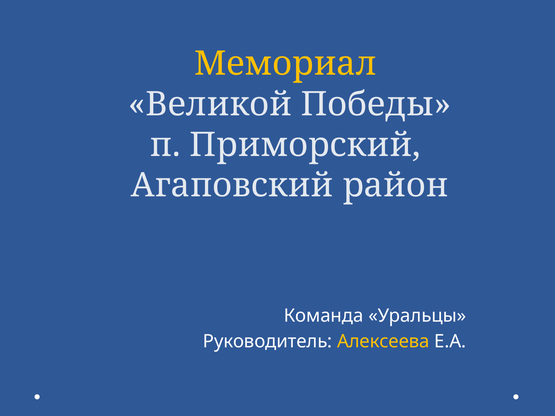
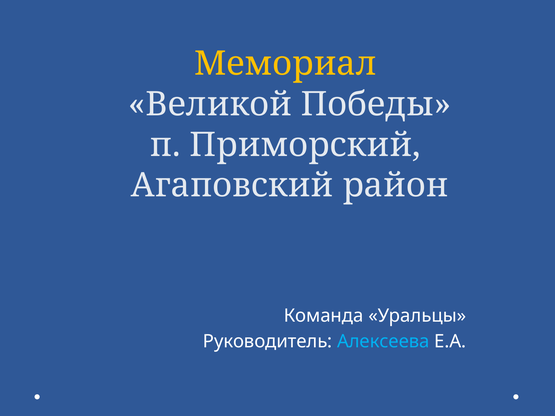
Алексеева colour: yellow -> light blue
